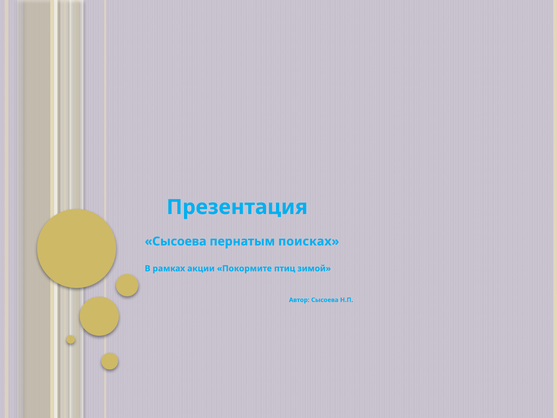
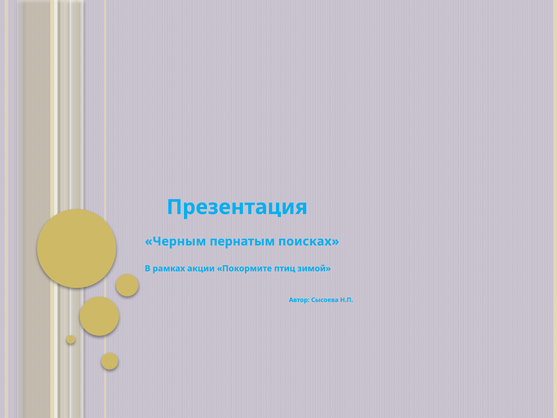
Сысоева at (176, 241): Сысоева -> Черным
